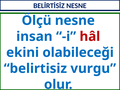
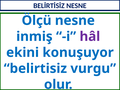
insan: insan -> inmiş
hâl colour: red -> purple
olabileceği: olabileceği -> konuşuyor
